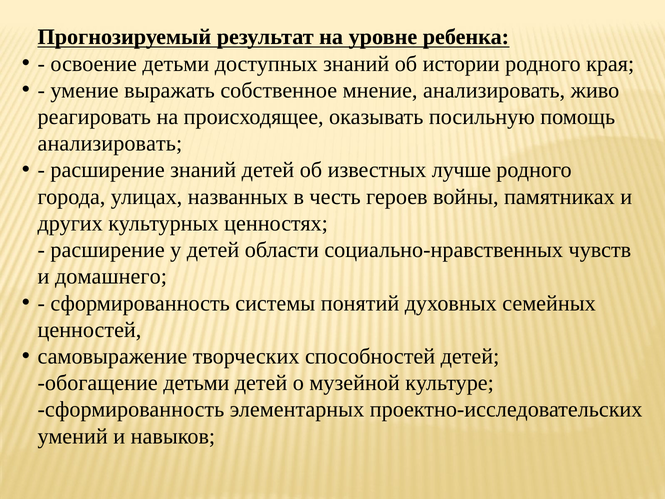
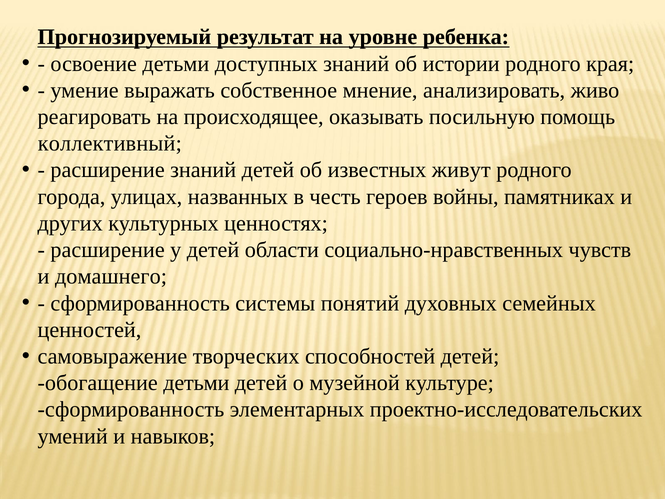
анализировать at (110, 143): анализировать -> коллективный
лучше: лучше -> живут
